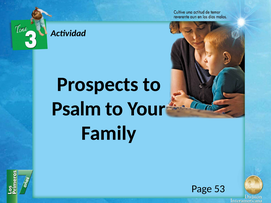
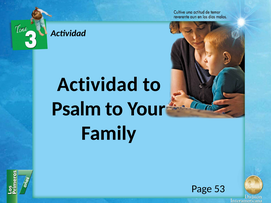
Prospects at (98, 85): Prospects -> Actividad
